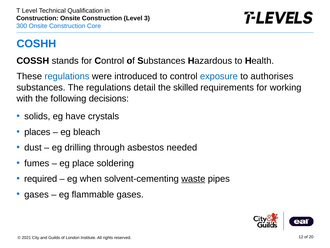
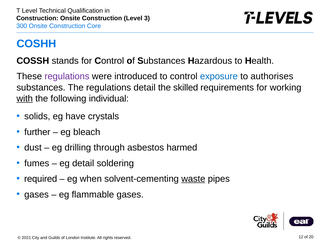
regulations at (67, 76) colour: blue -> purple
with underline: none -> present
decisions: decisions -> individual
places: places -> further
needed: needed -> harmed
eg place: place -> detail
